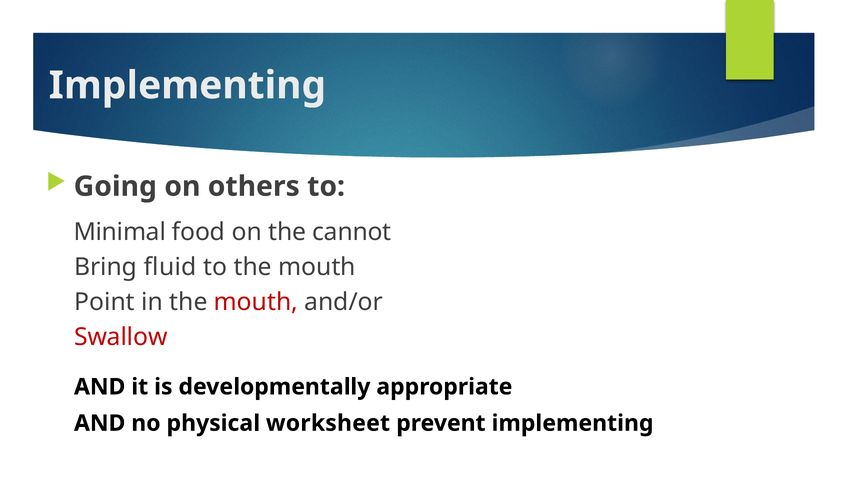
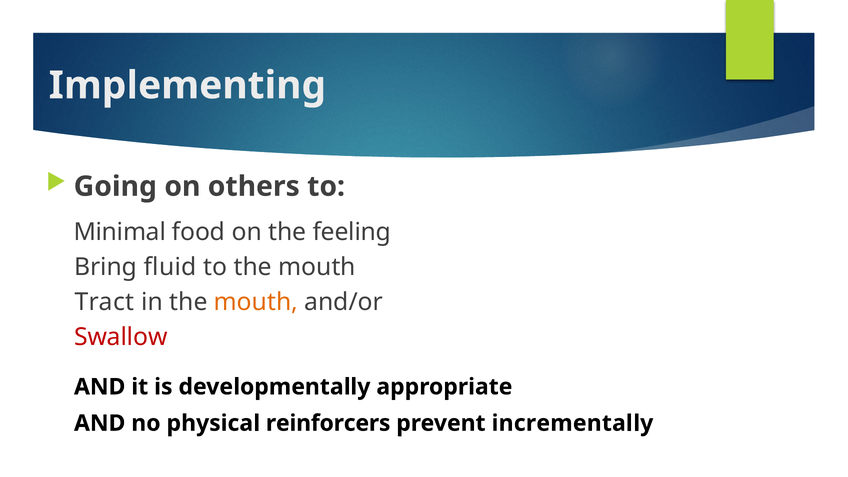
cannot: cannot -> feeling
Point: Point -> Tract
mouth at (256, 302) colour: red -> orange
worksheet: worksheet -> reinforcers
prevent implementing: implementing -> incrementally
